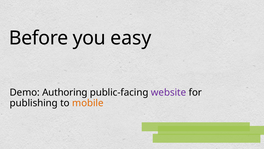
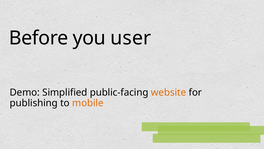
easy: easy -> user
Authoring: Authoring -> Simplified
website colour: purple -> orange
